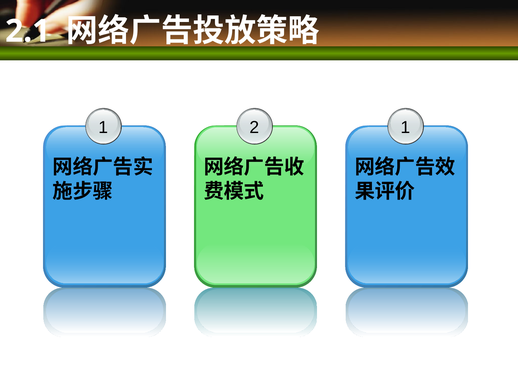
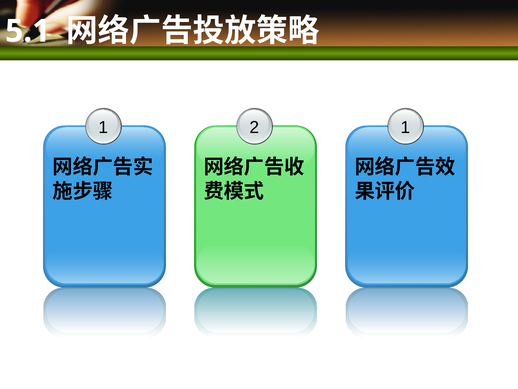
2.1: 2.1 -> 5.1
